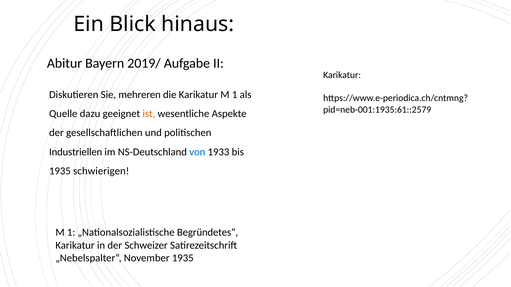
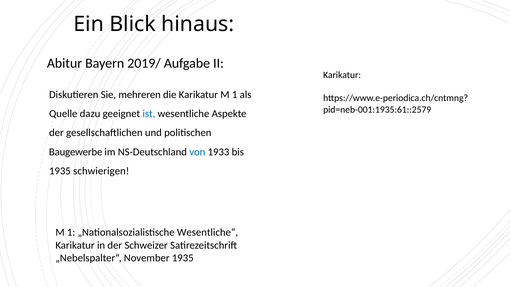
ist colour: orange -> blue
Industriellen: Industriellen -> Baugewerbe
Begründetes“: Begründetes“ -> Wesentliche“
